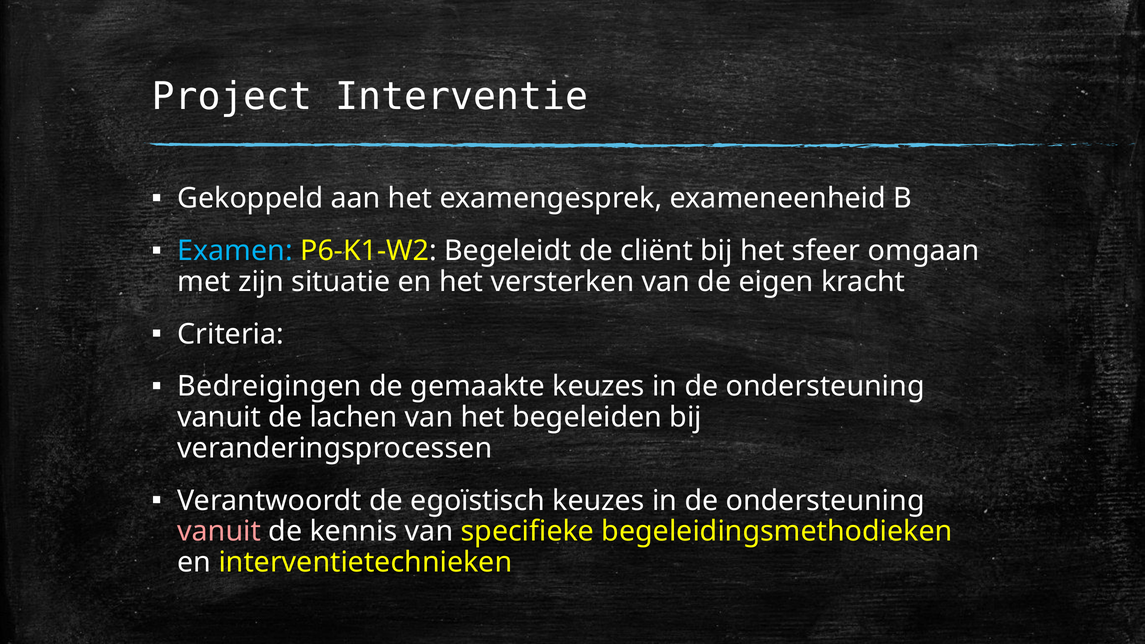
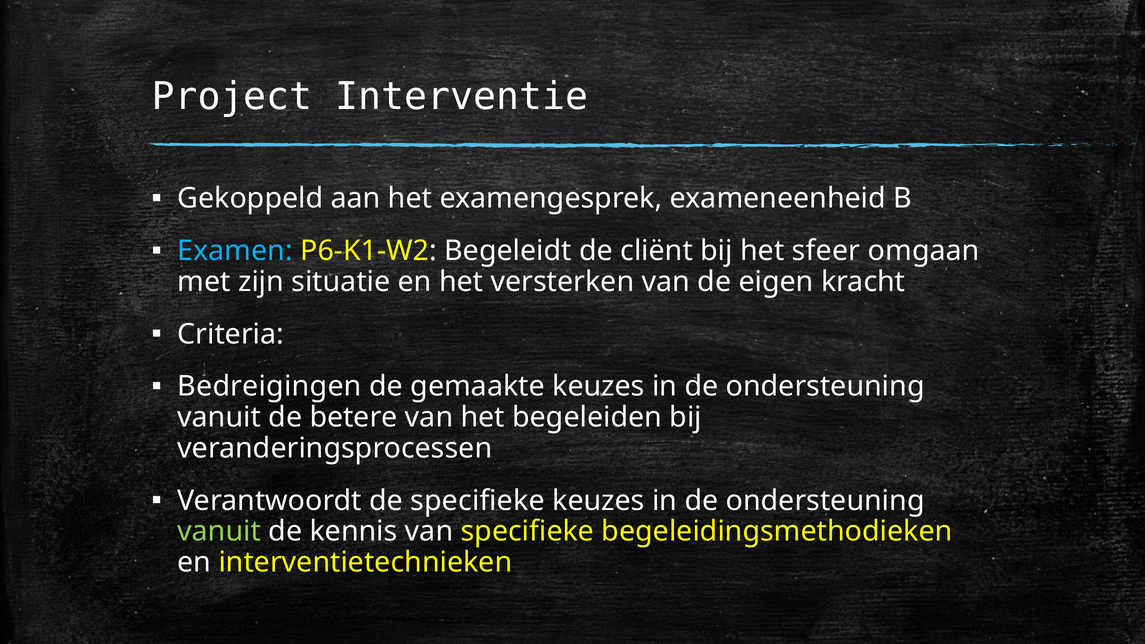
lachen: lachen -> betere
de egoïstisch: egoïstisch -> specifieke
vanuit at (219, 532) colour: pink -> light green
